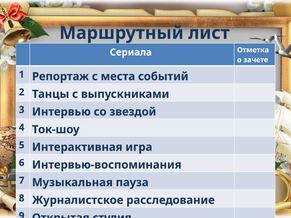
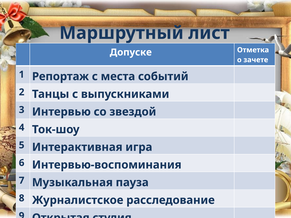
Сериала: Сериала -> Допуске
